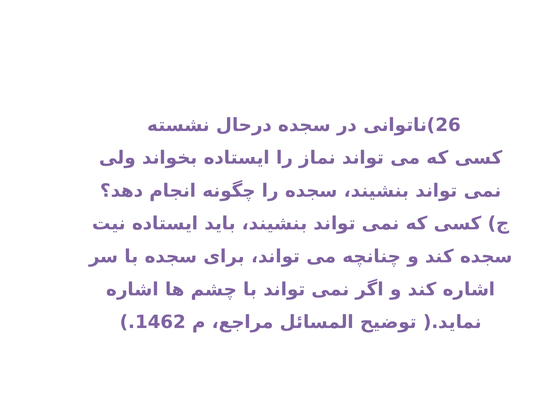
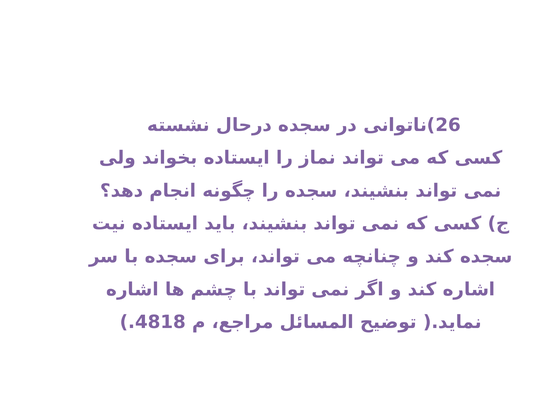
1462: 1462 -> 4818
